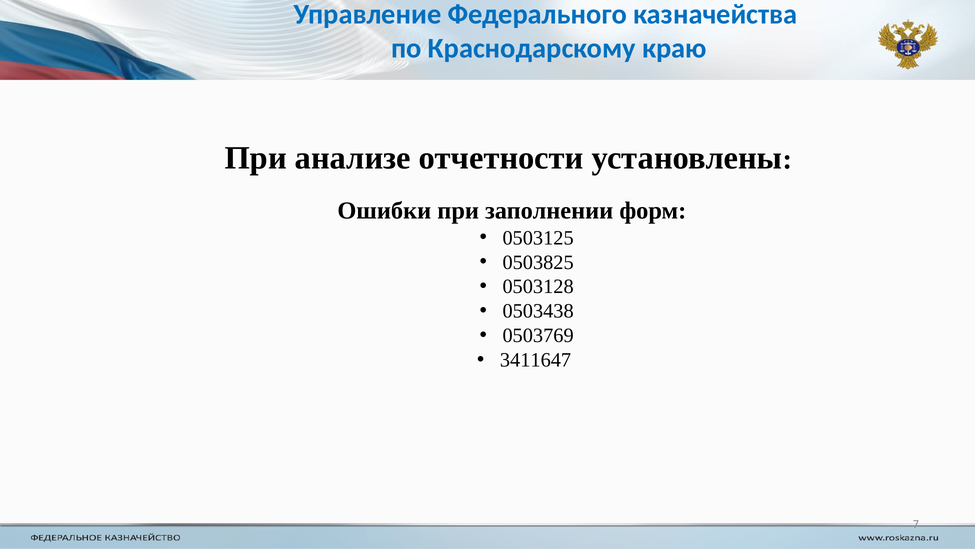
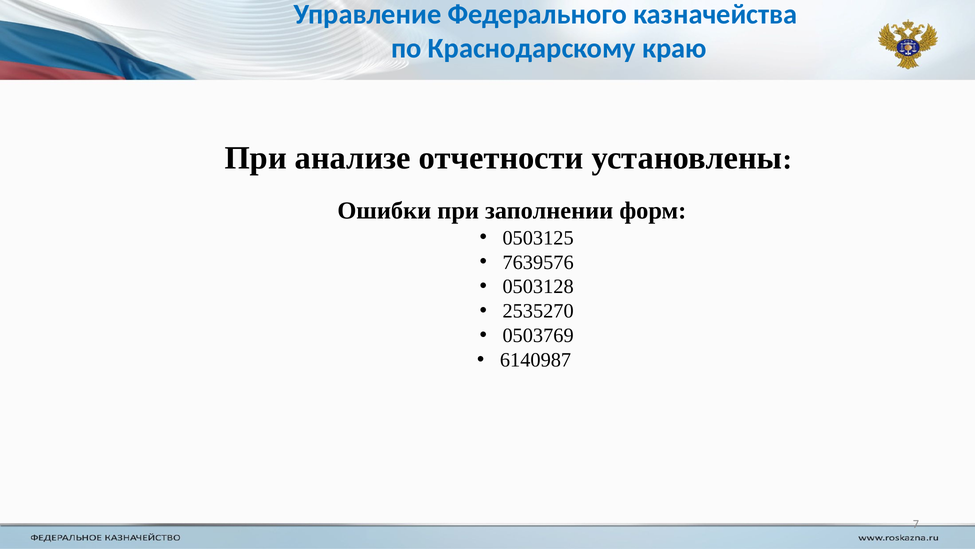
0503825: 0503825 -> 7639576
0503438: 0503438 -> 2535270
3411647: 3411647 -> 6140987
